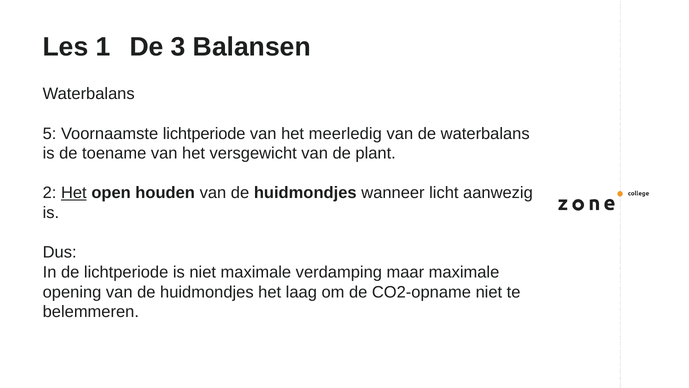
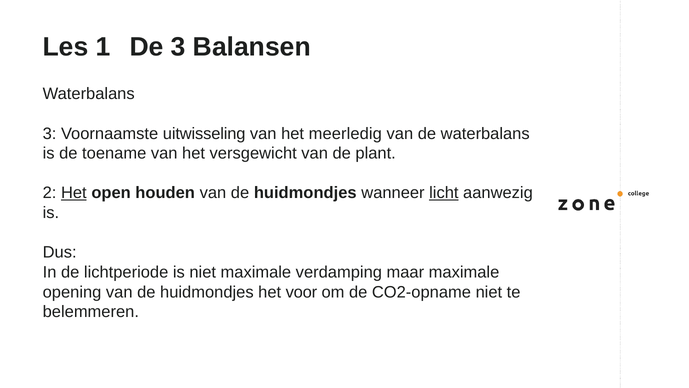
5 at (50, 133): 5 -> 3
Voornaamste lichtperiode: lichtperiode -> uitwisseling
licht underline: none -> present
laag: laag -> voor
